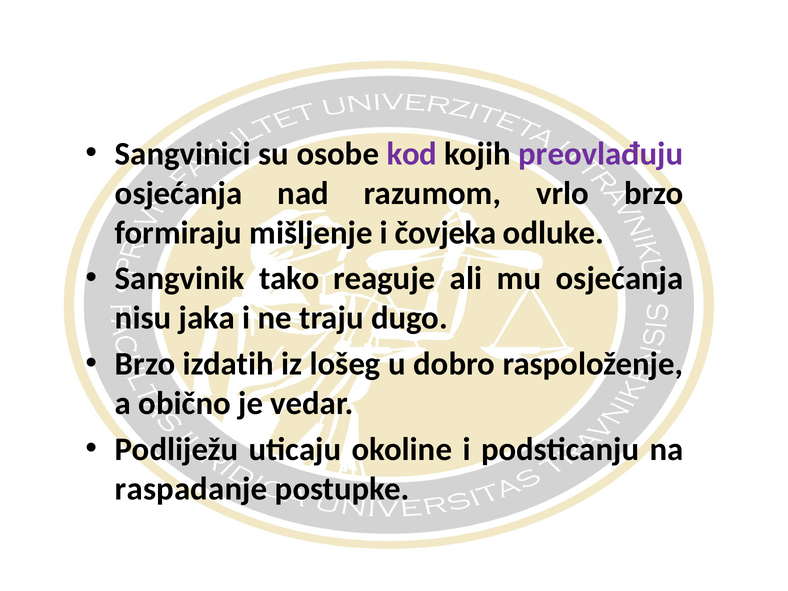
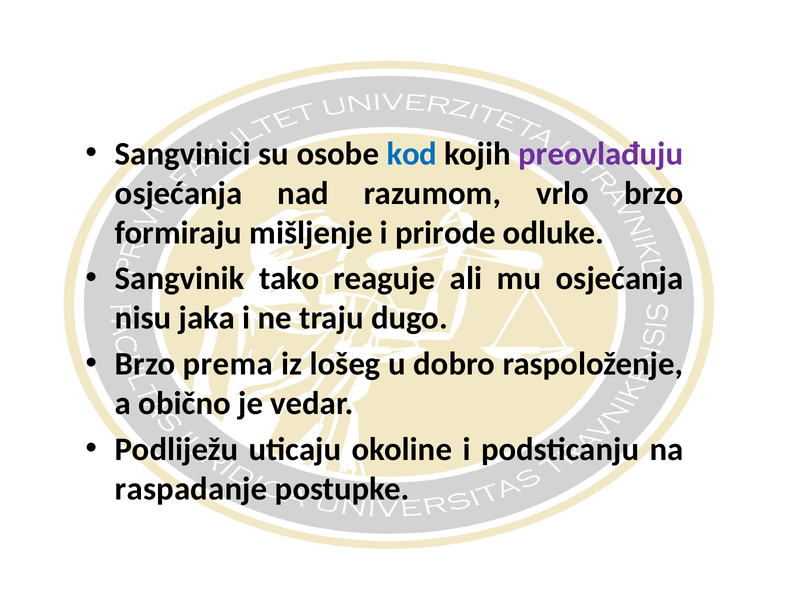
kod colour: purple -> blue
čovjeka: čovjeka -> prirode
izdatih: izdatih -> prema
